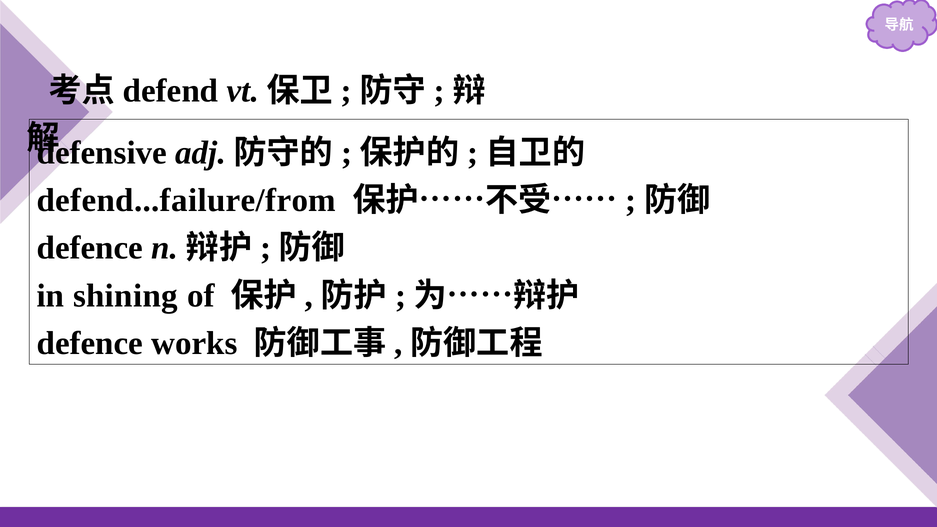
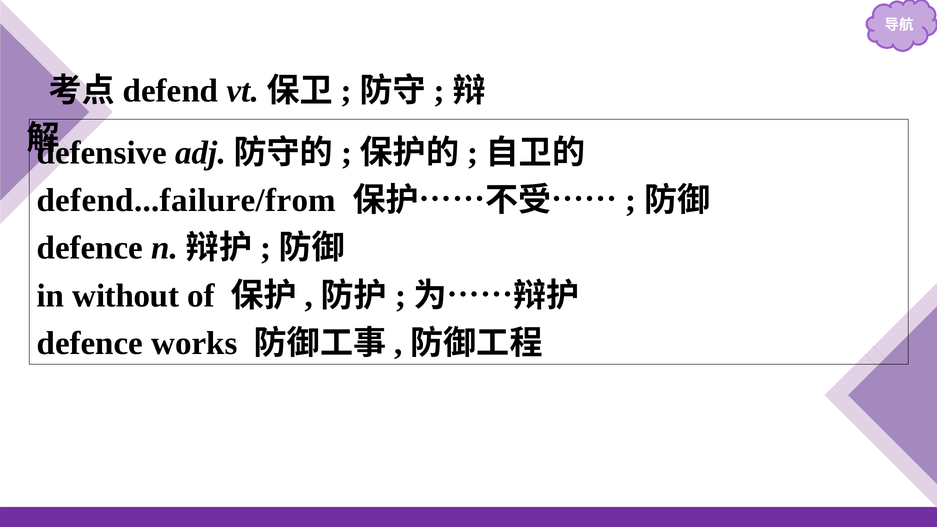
shining: shining -> without
